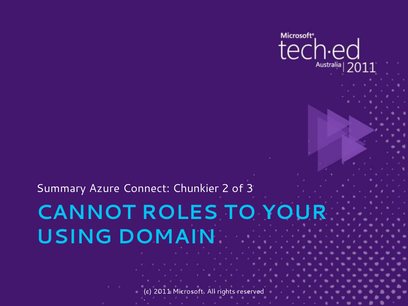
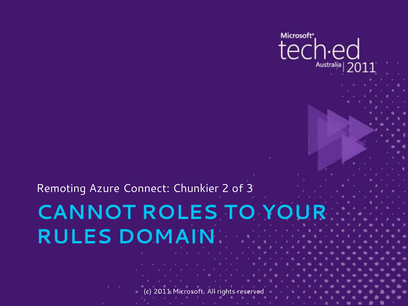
Summary: Summary -> Remoting
USING: USING -> RULES
